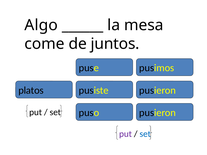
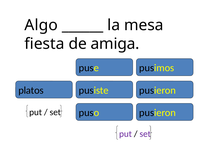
come: come -> fiesta
juntos: juntos -> amiga
set at (145, 134) colour: blue -> purple
